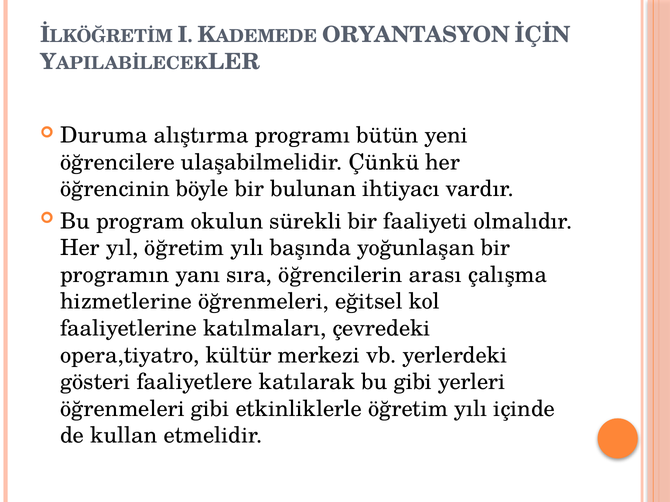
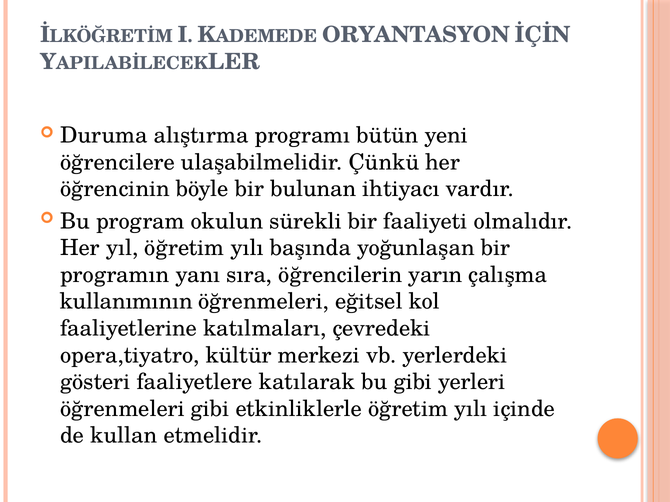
arası: arası -> yarın
hizmetlerine: hizmetlerine -> kullanımının
